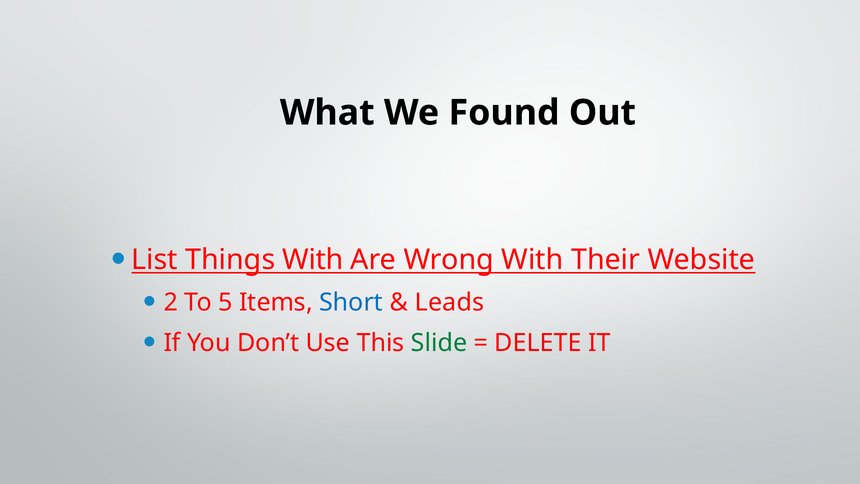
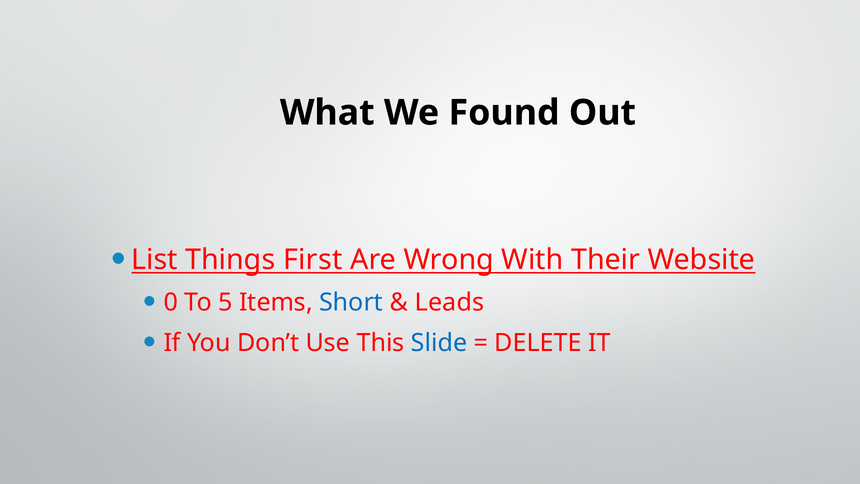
Things With: With -> First
2: 2 -> 0
Slide colour: green -> blue
